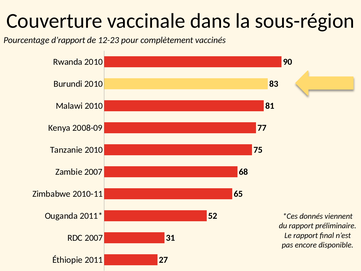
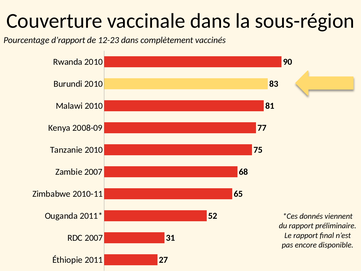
12-23 pour: pour -> dans
